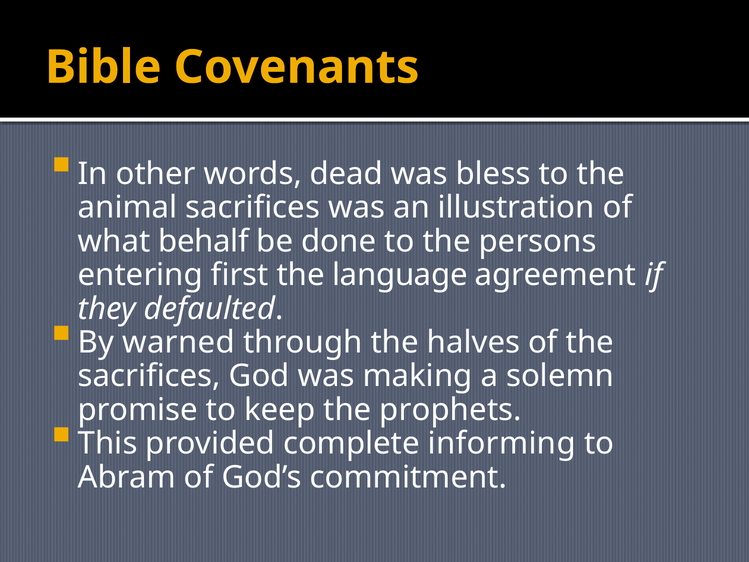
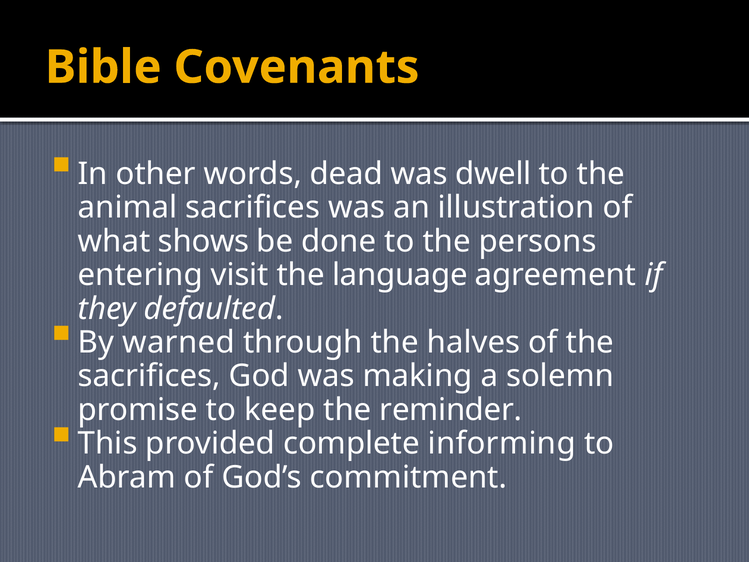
bless: bless -> dwell
behalf: behalf -> shows
first: first -> visit
prophets: prophets -> reminder
